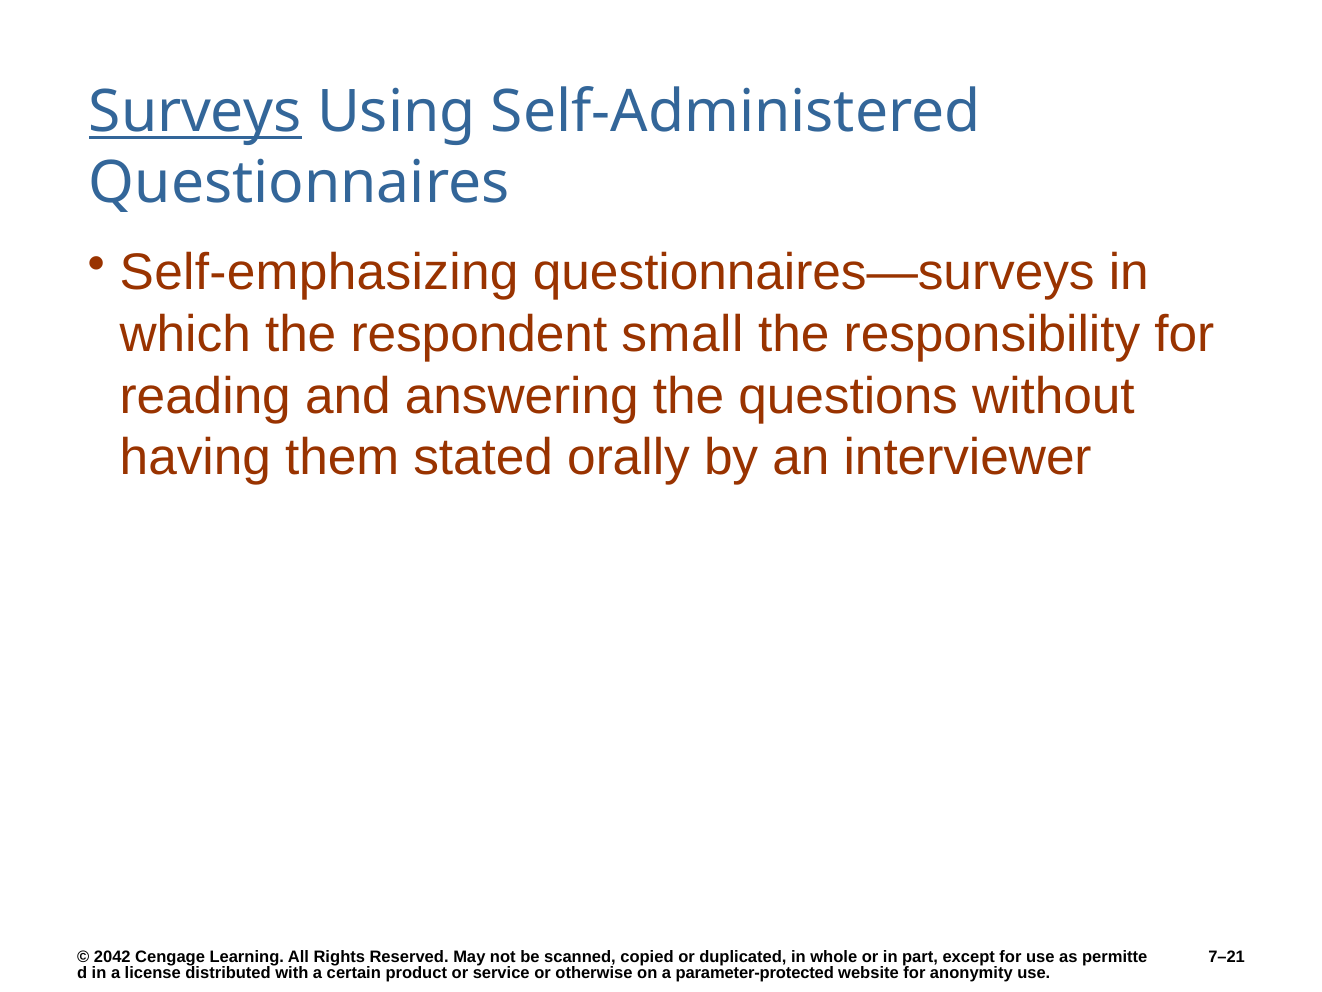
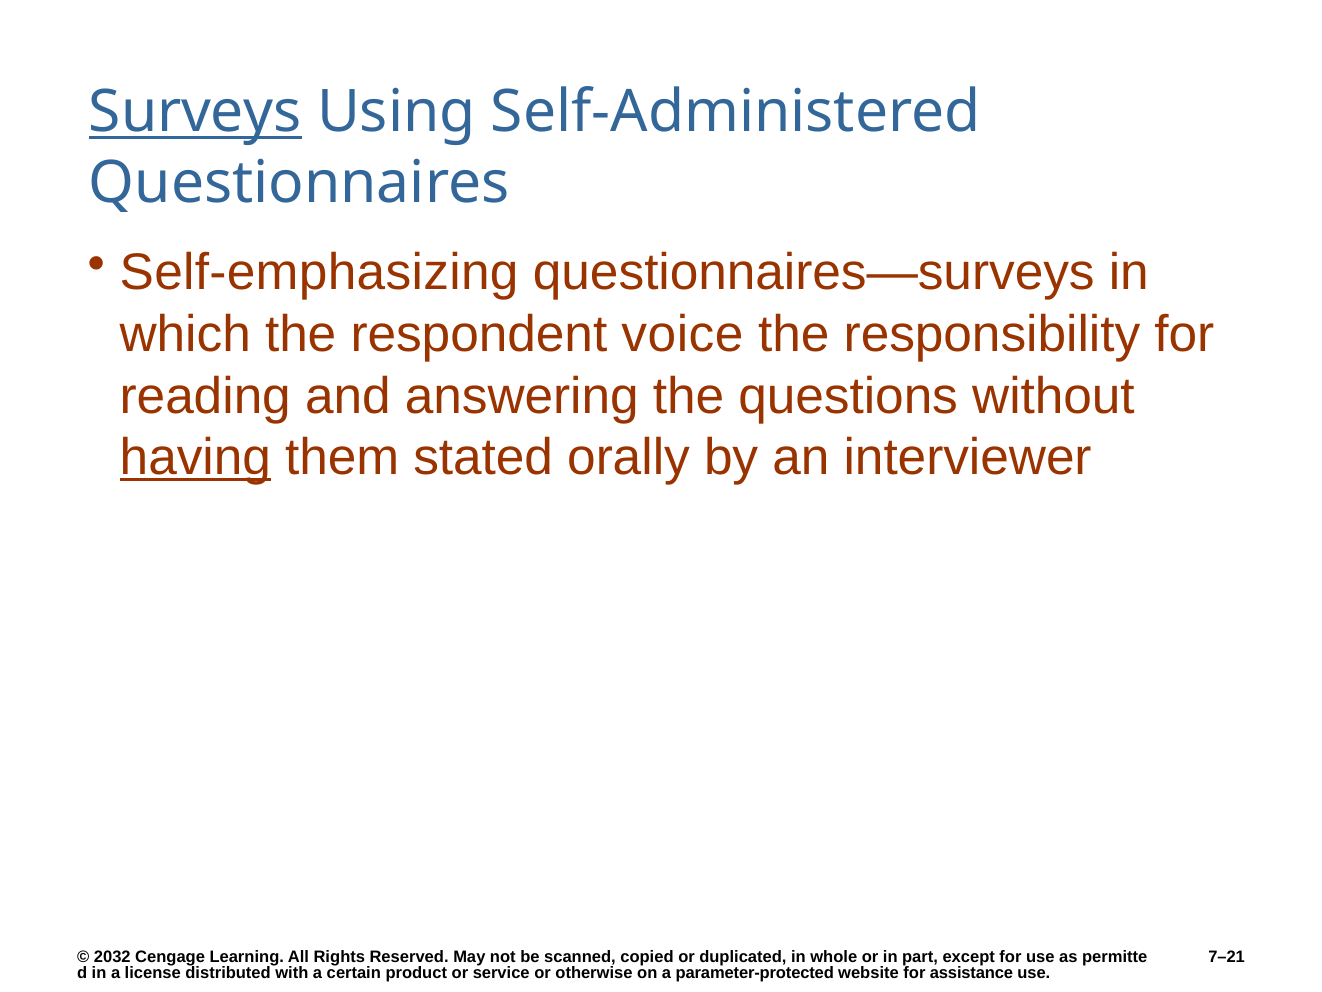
small: small -> voice
having underline: none -> present
2042: 2042 -> 2032
anonymity: anonymity -> assistance
